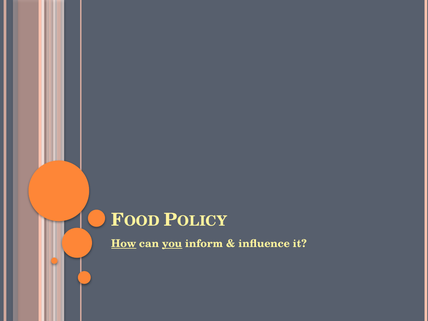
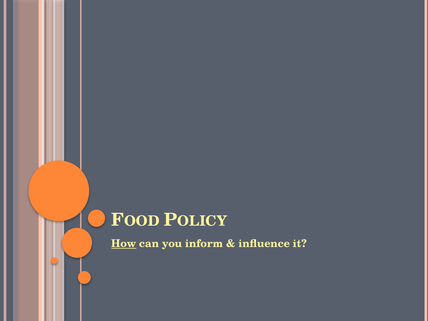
you underline: present -> none
